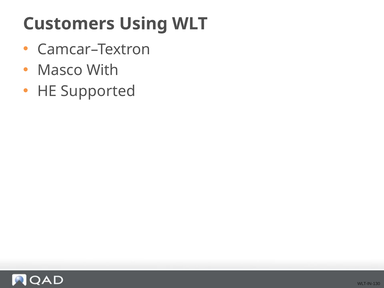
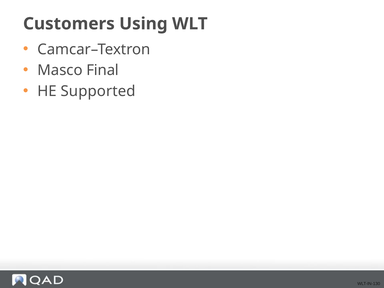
With: With -> Final
